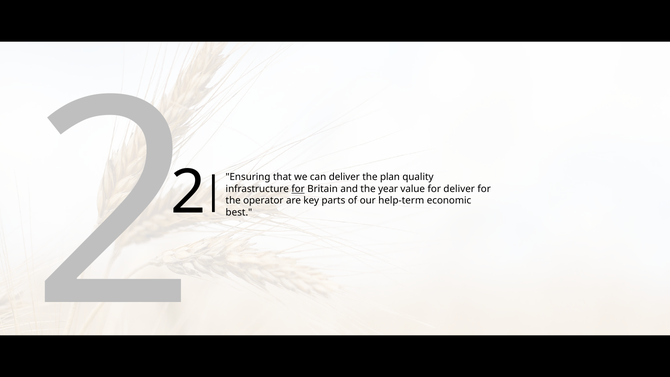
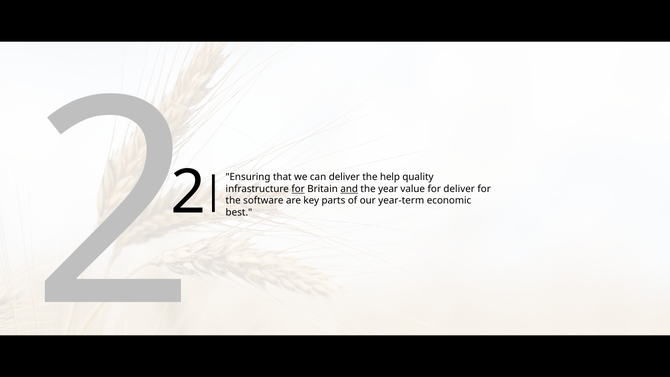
plan: plan -> help
and underline: none -> present
operator: operator -> software
help-term: help-term -> year-term
